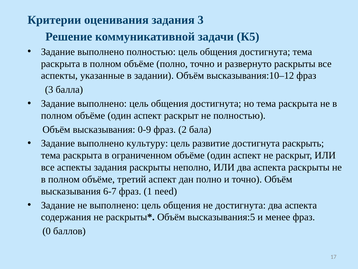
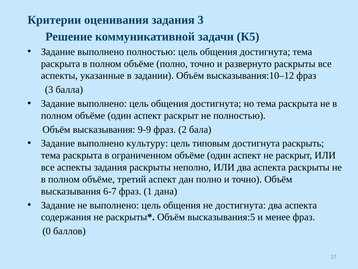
0-9: 0-9 -> 9-9
развитие: развитие -> типовым
need: need -> дана
